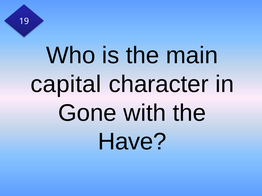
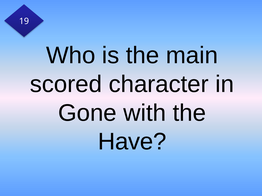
capital: capital -> scored
